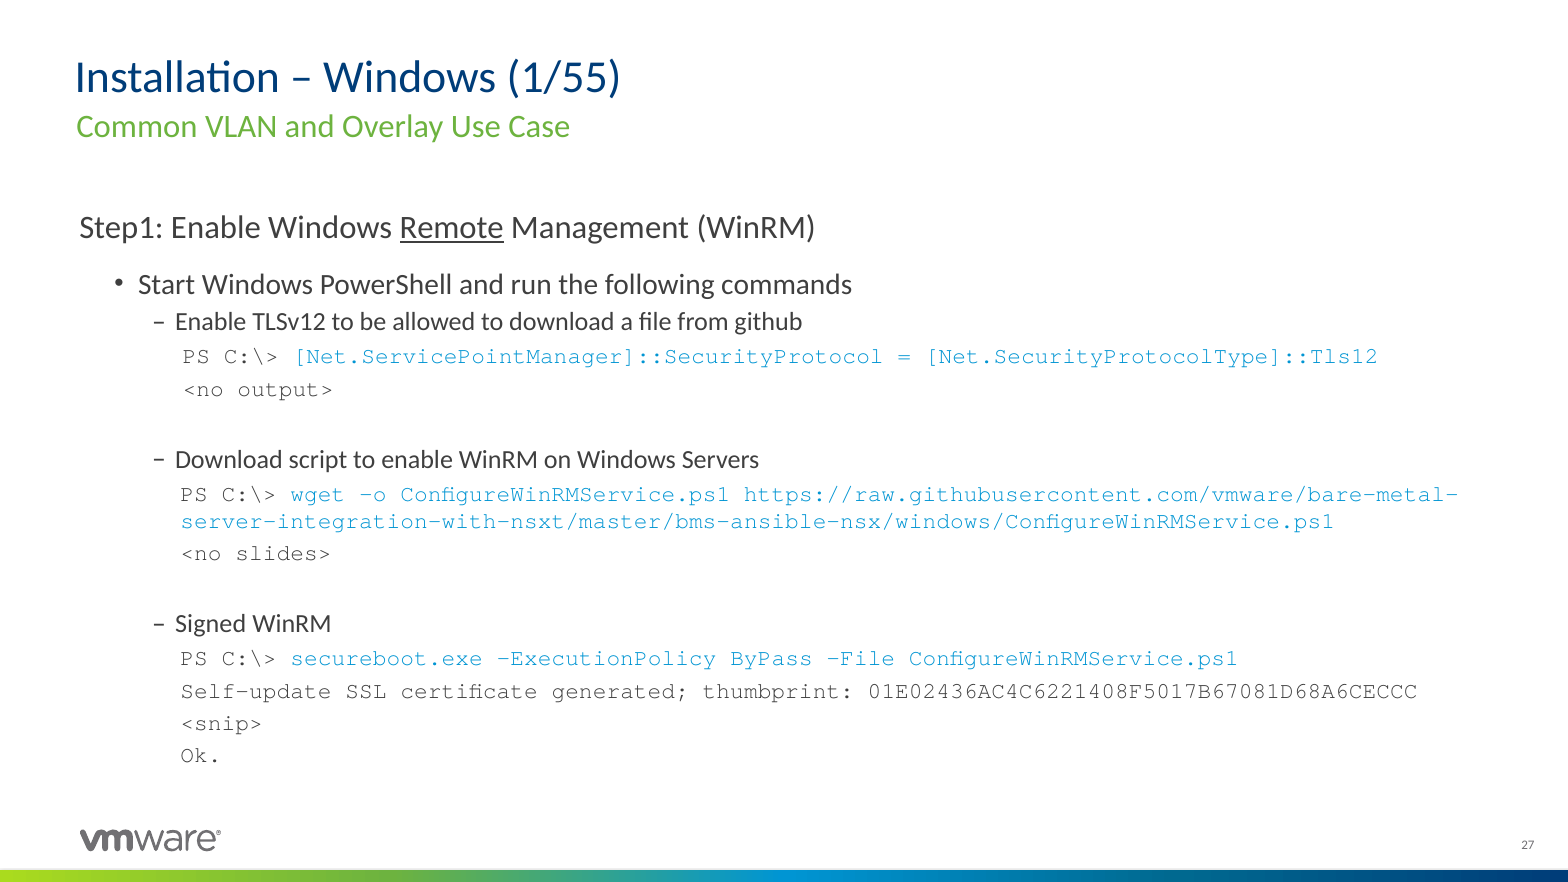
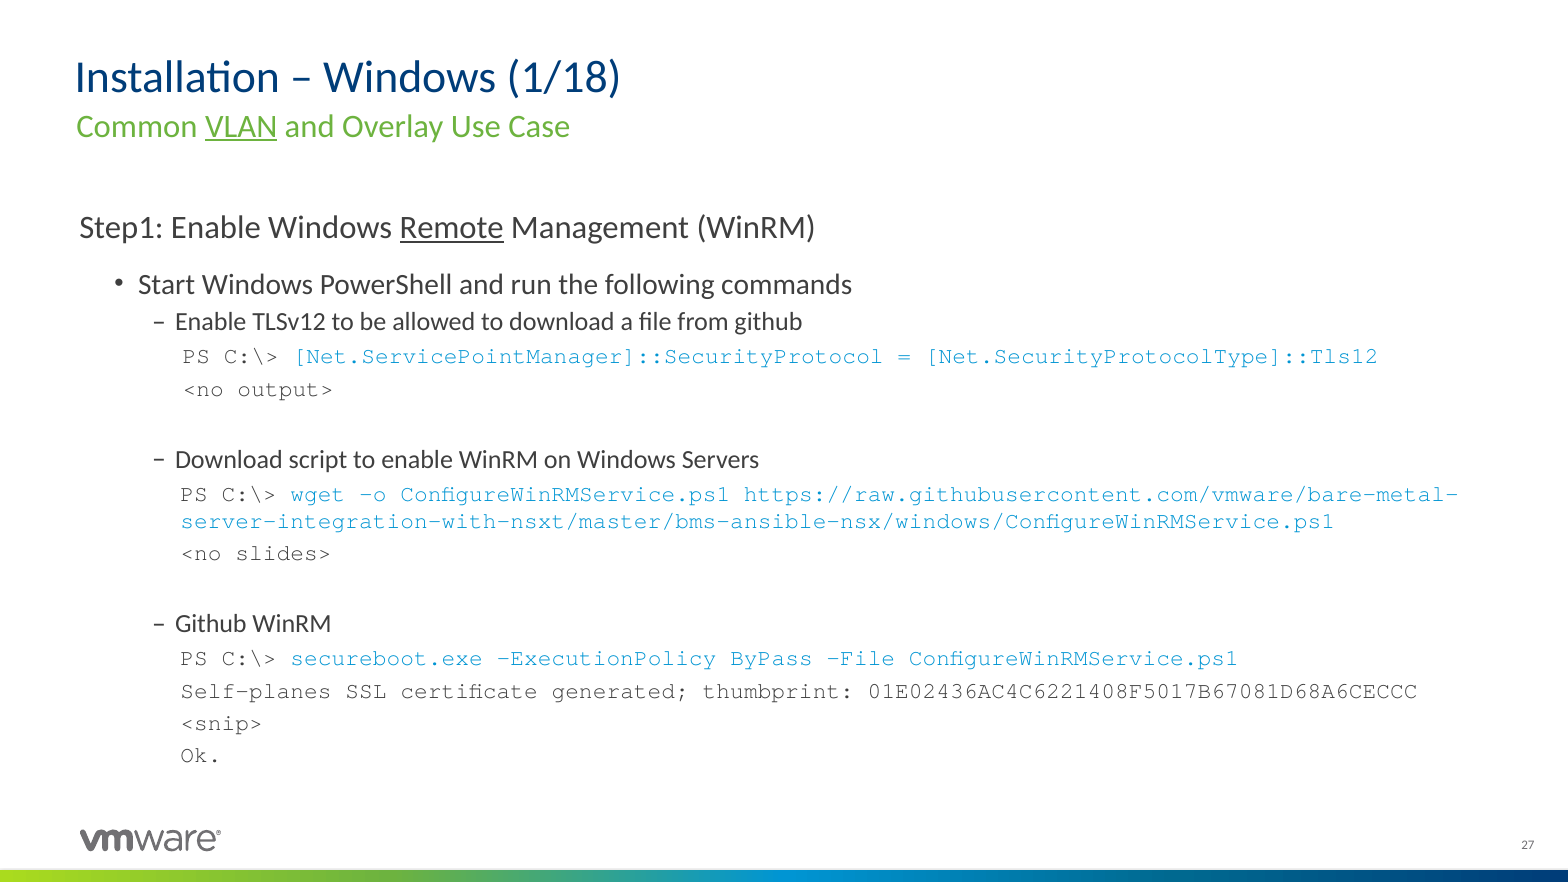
1/55: 1/55 -> 1/18
VLAN underline: none -> present
Signed at (211, 624): Signed -> Github
Self-update: Self-update -> Self-planes
